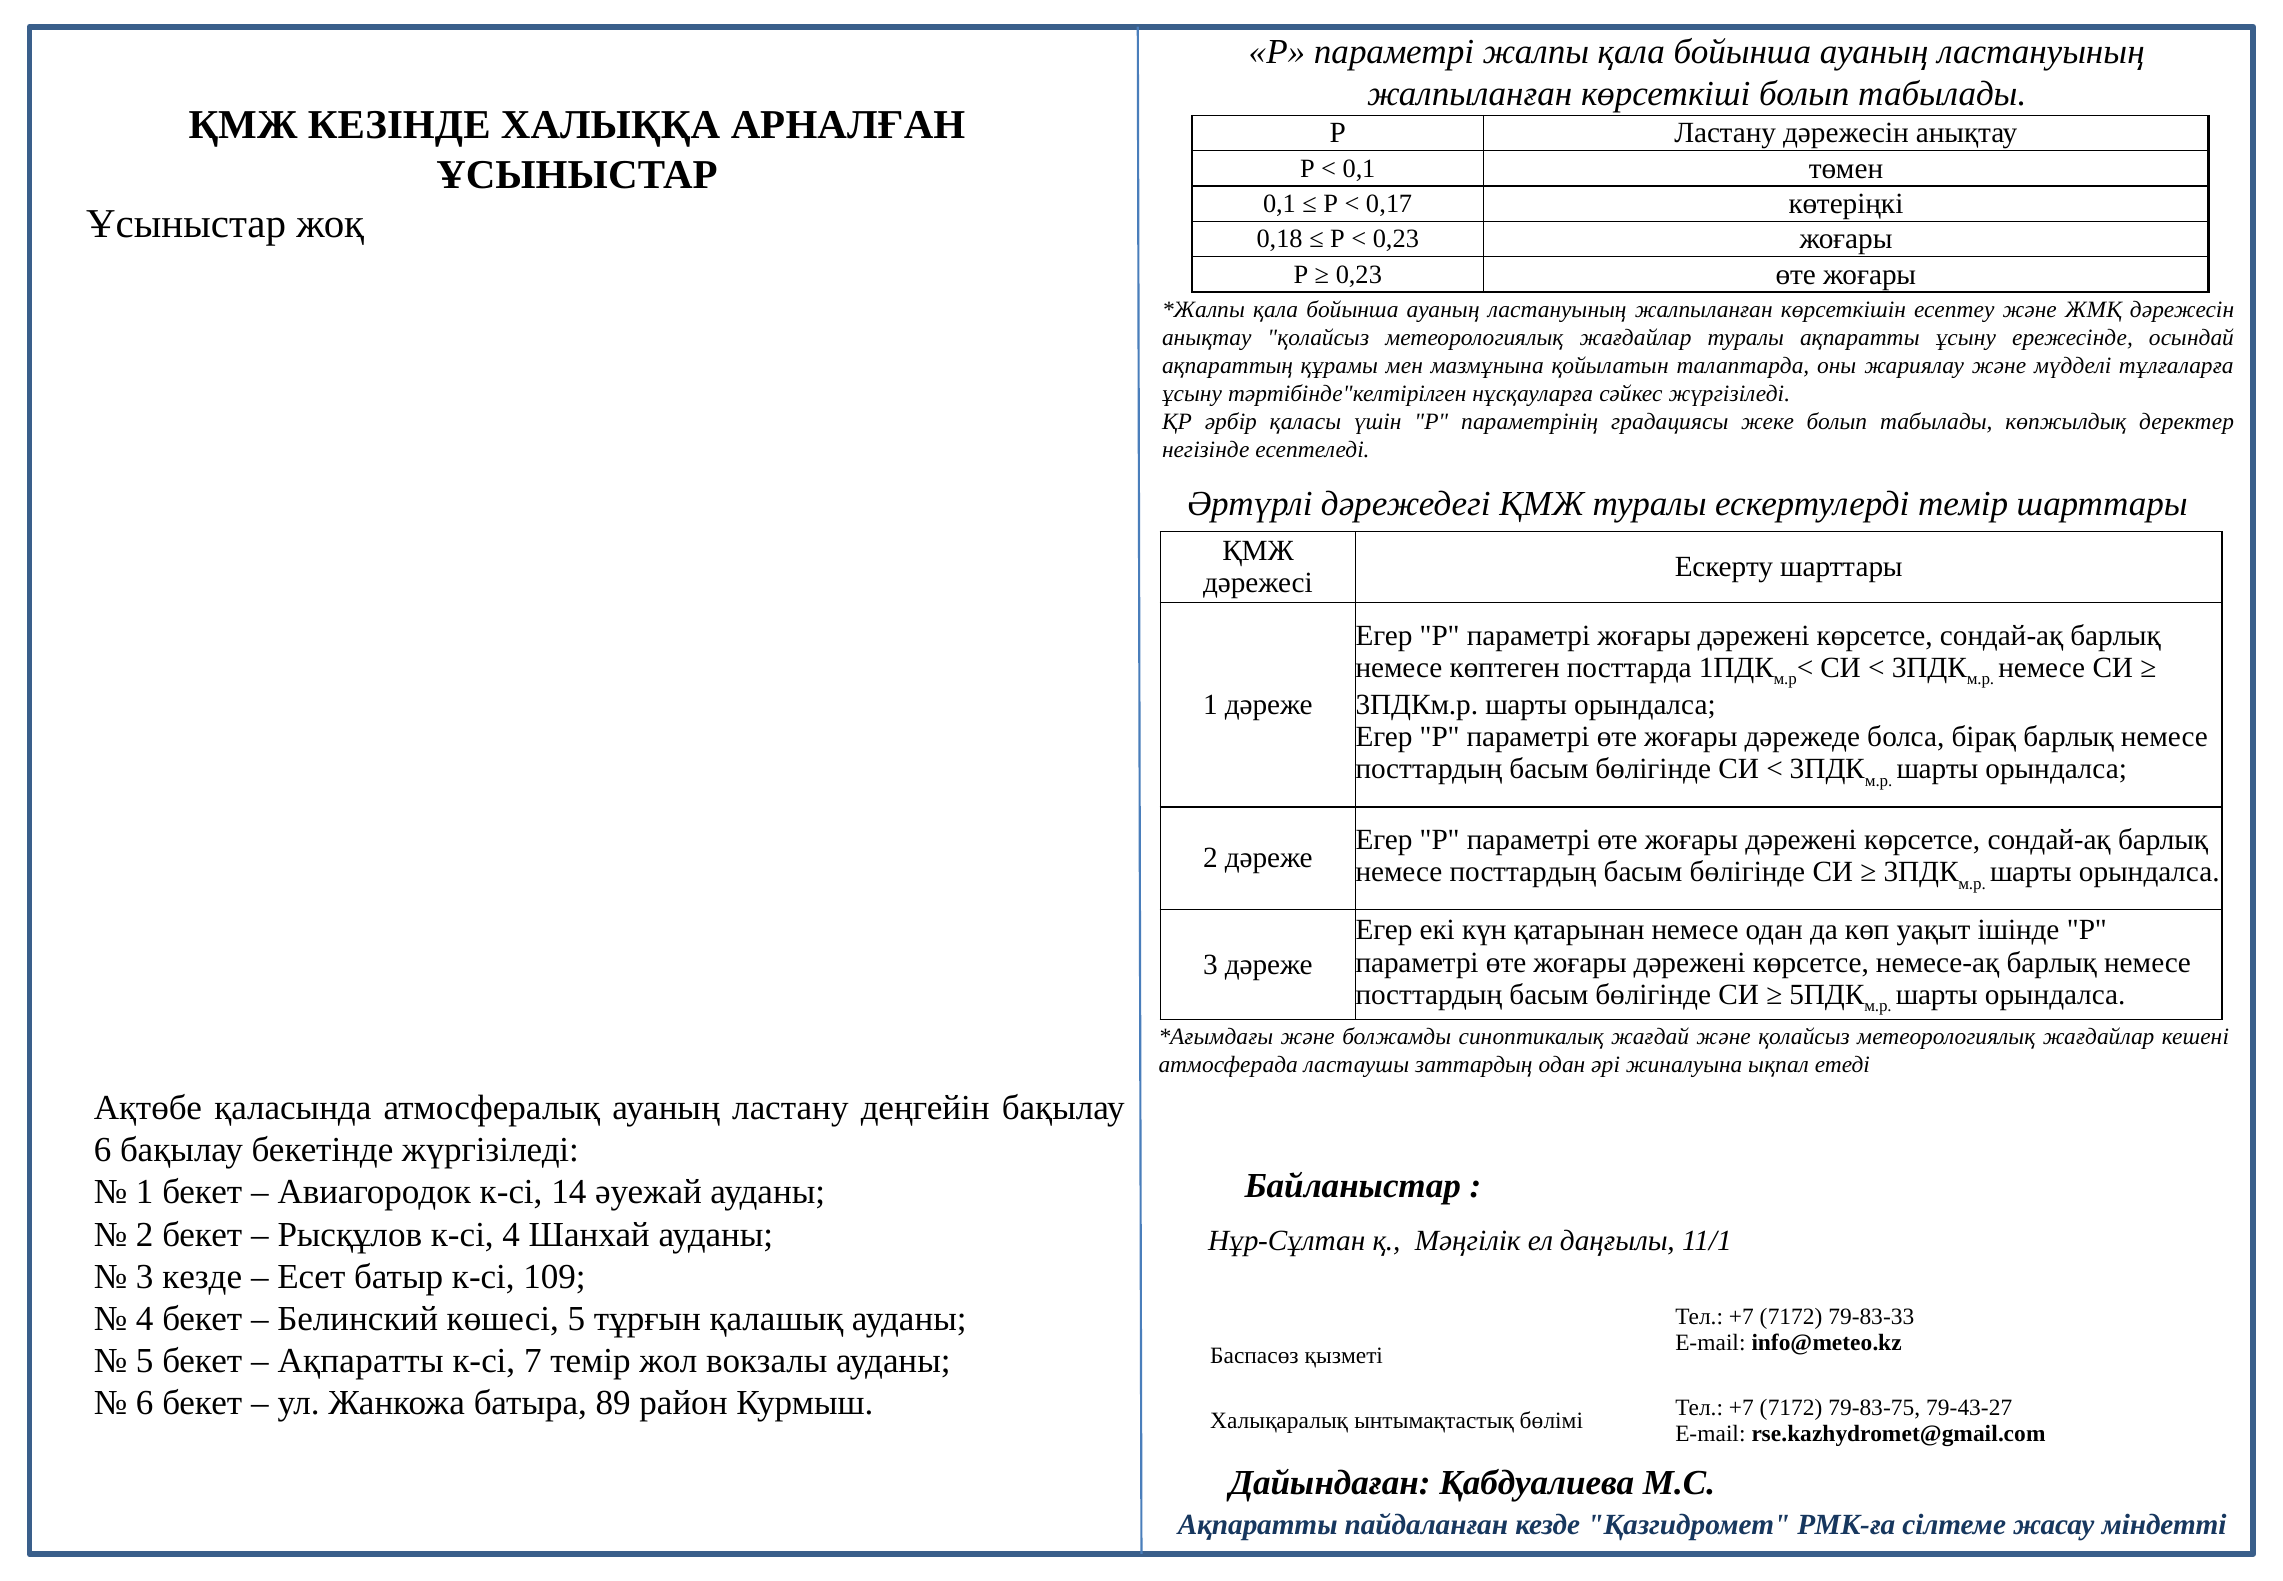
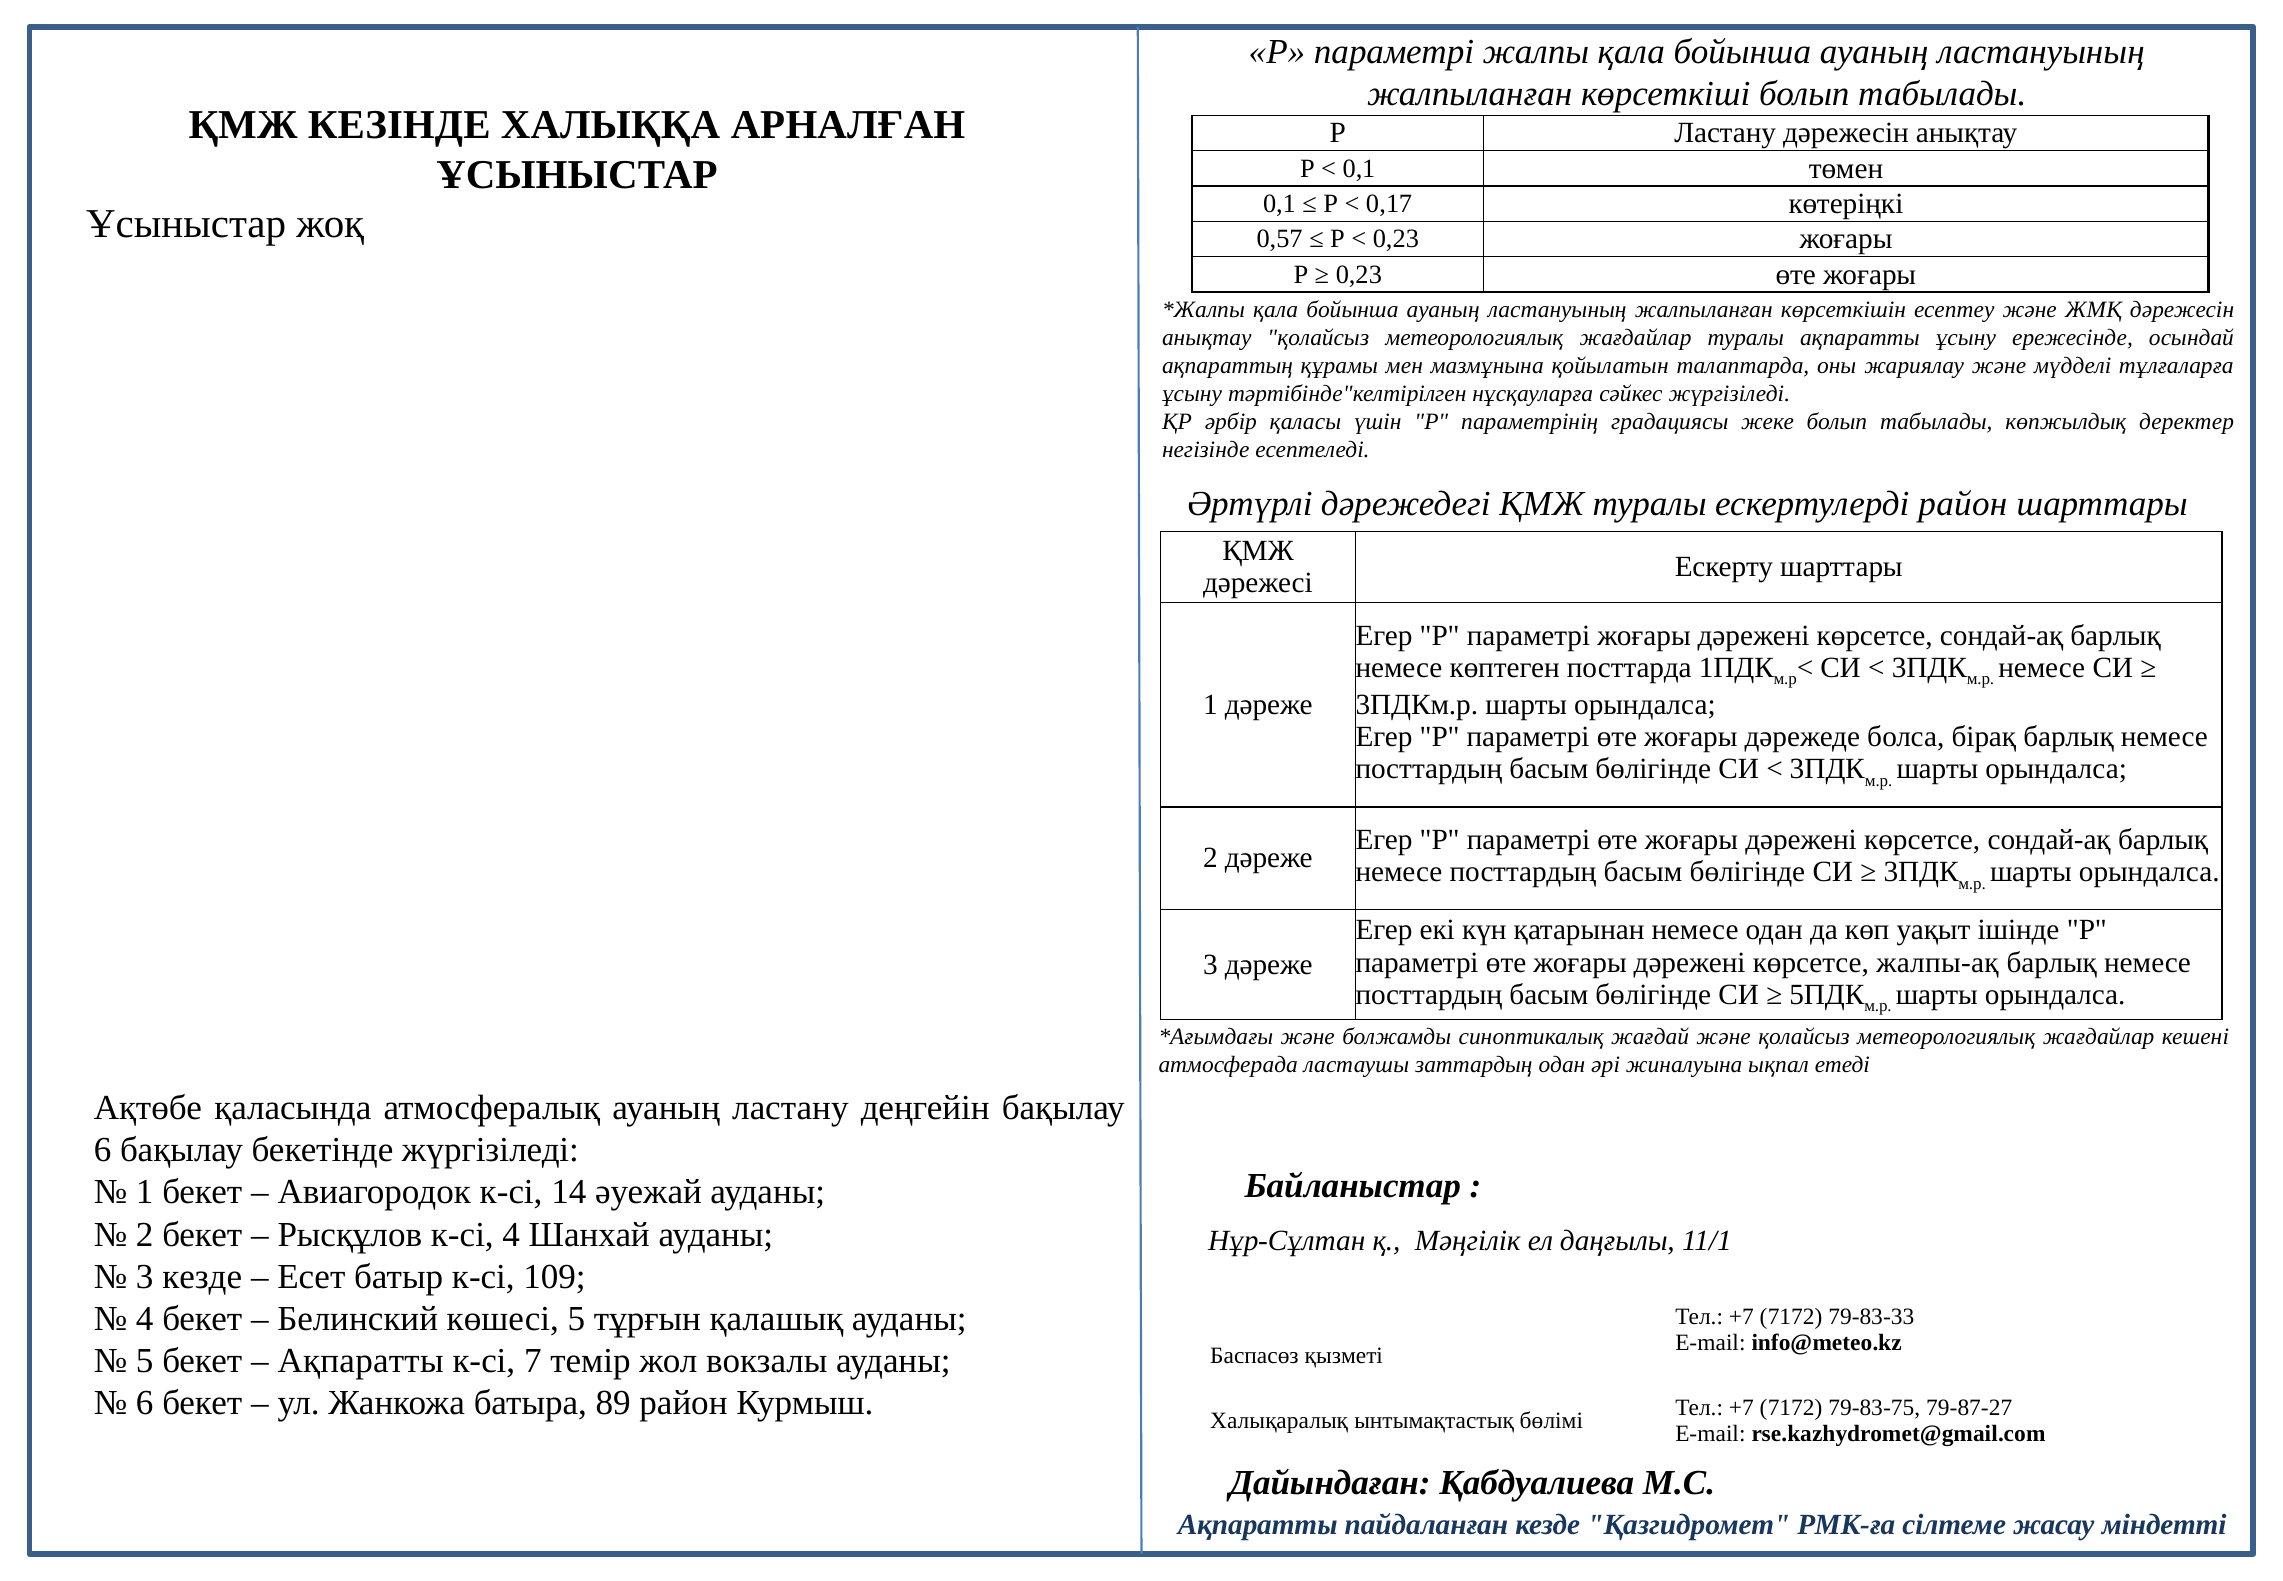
0,18: 0,18 -> 0,57
ескертулерді темір: темір -> район
немесе-ақ: немесе-ақ -> жалпы-ақ
79-43-27: 79-43-27 -> 79-87-27
